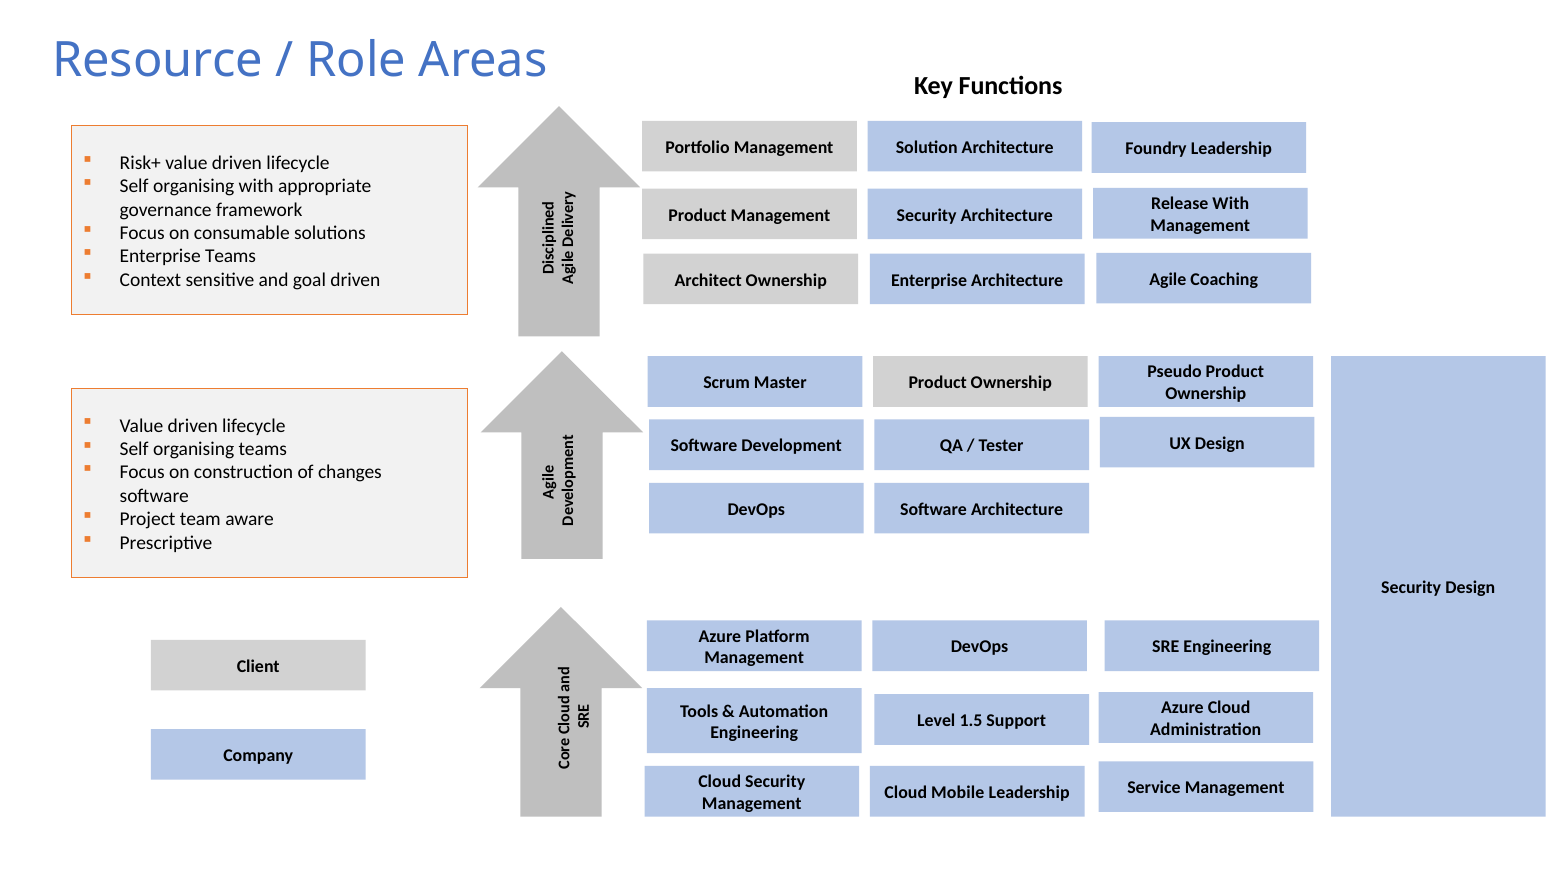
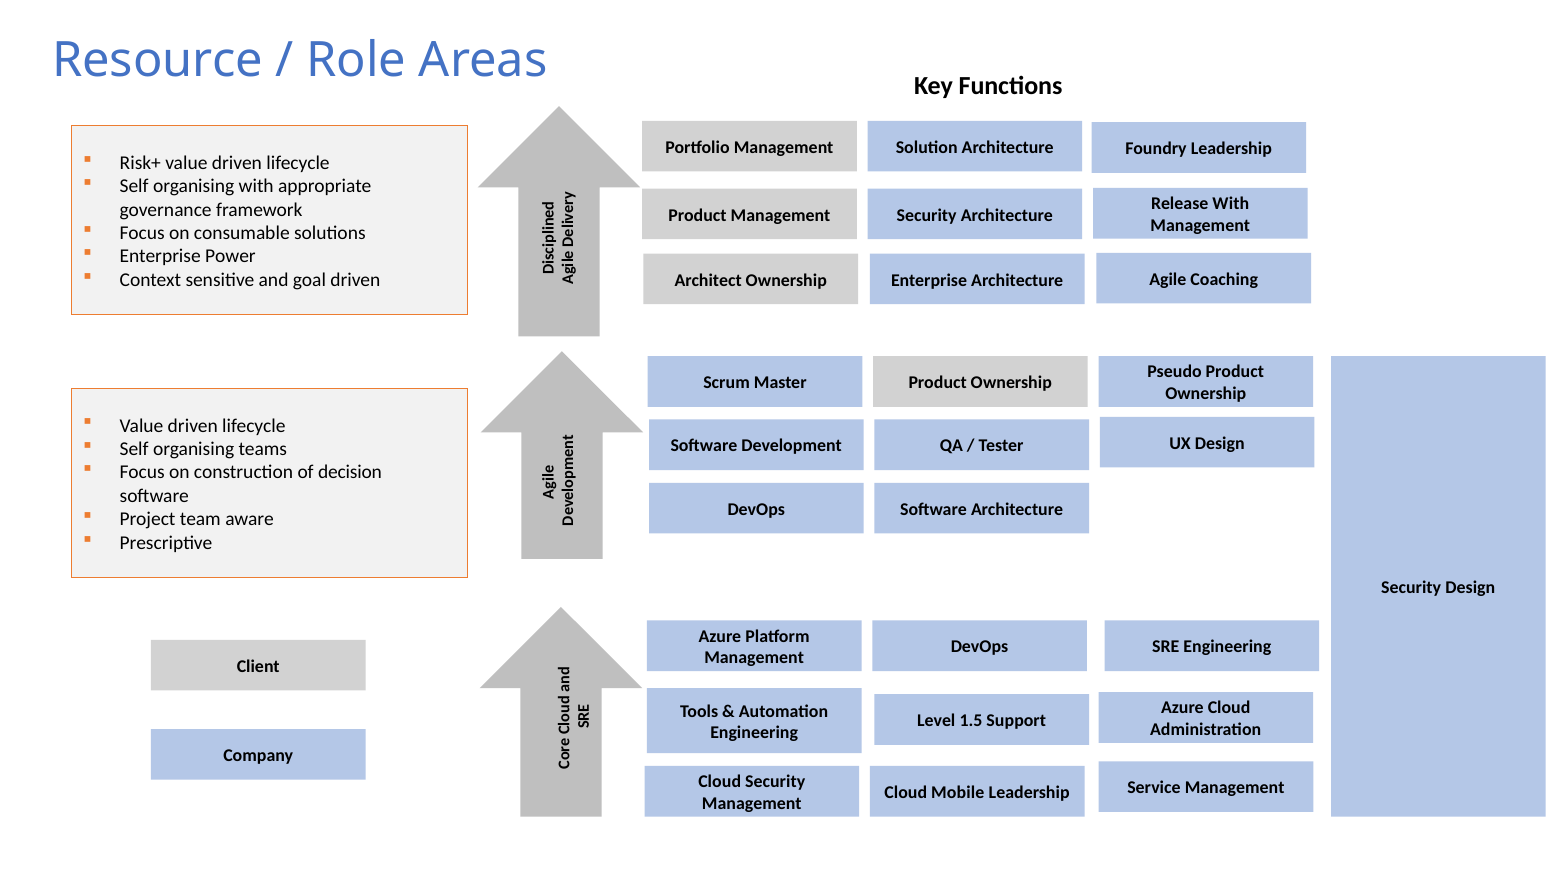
Enterprise Teams: Teams -> Power
changes: changes -> decision
